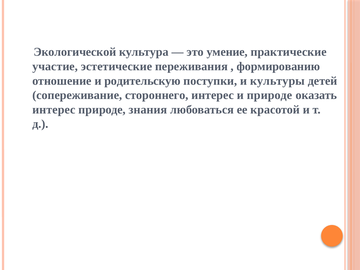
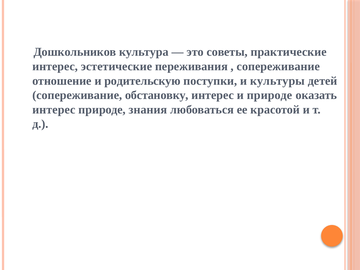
Экологической: Экологической -> Дошкольников
умение: умение -> советы
участие at (55, 66): участие -> интерес
формированию at (278, 66): формированию -> сопереживание
стороннего: стороннего -> обстановку
